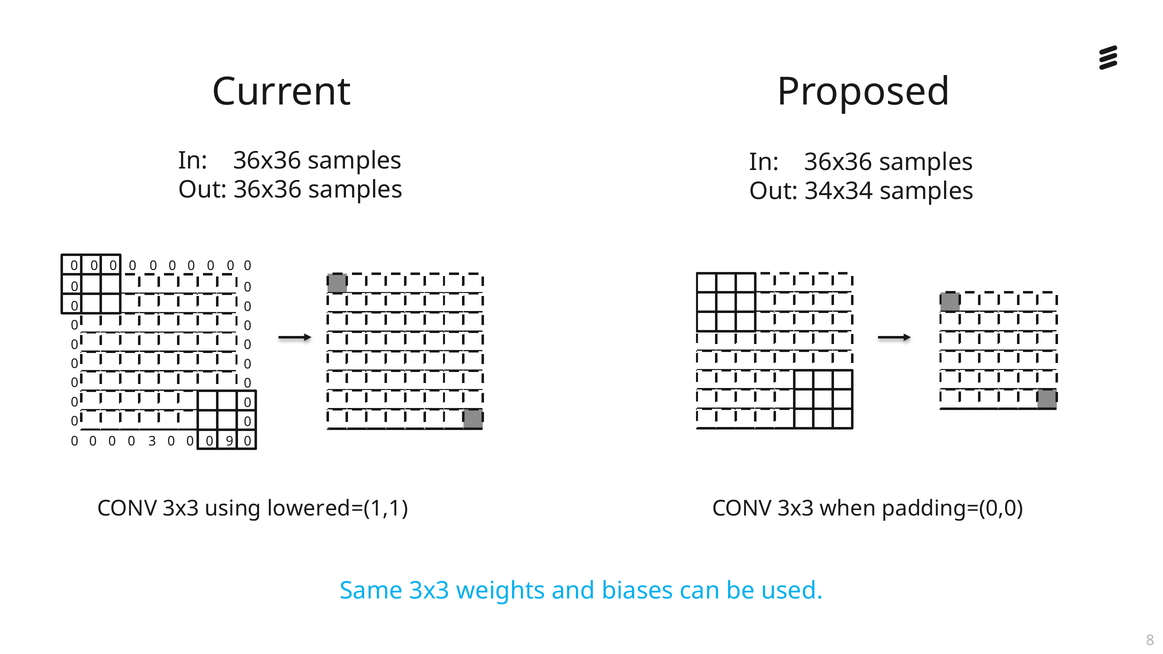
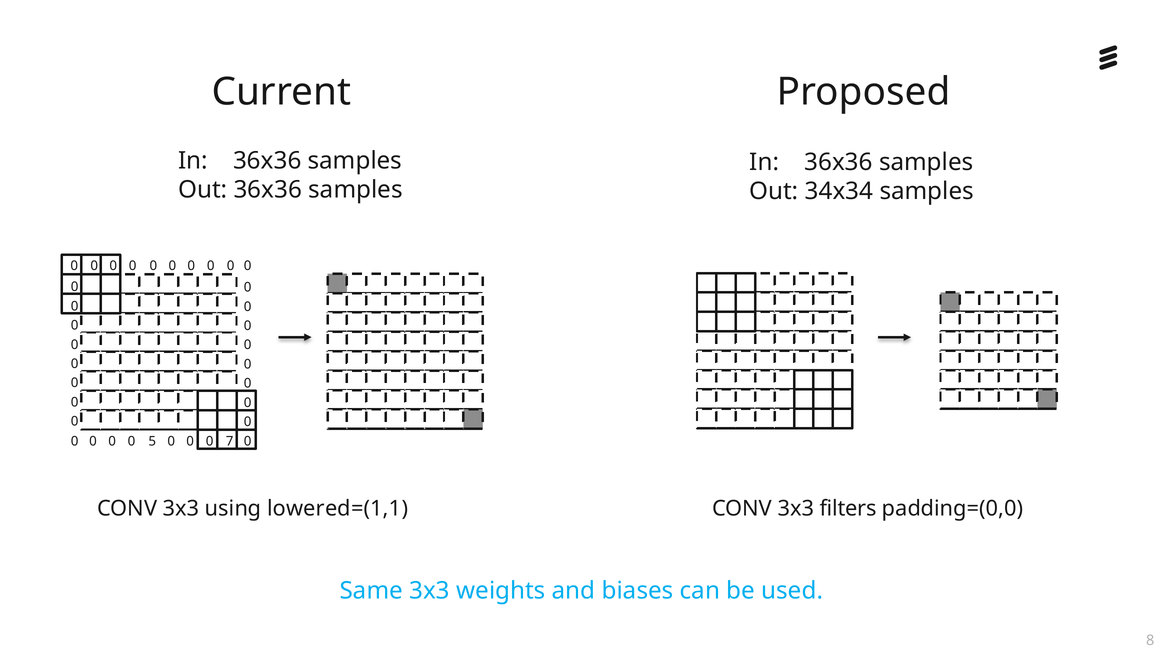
3: 3 -> 5
9: 9 -> 7
when: when -> filters
